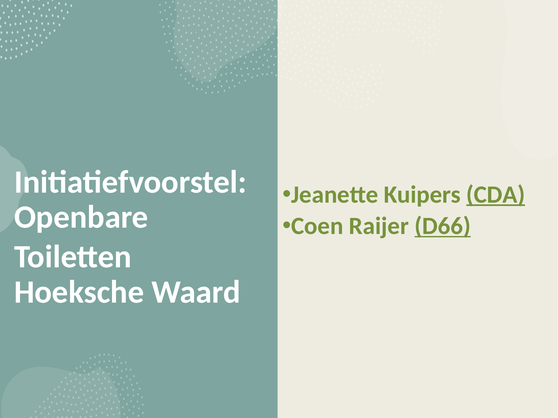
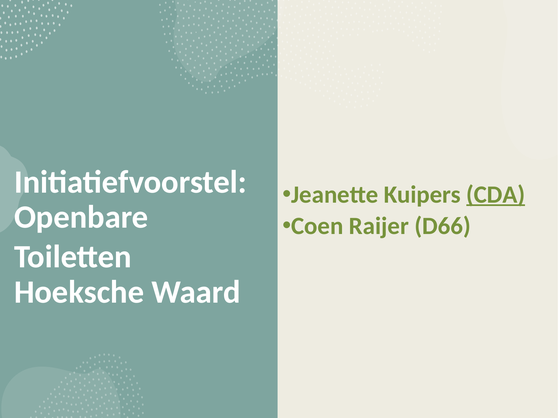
D66 underline: present -> none
